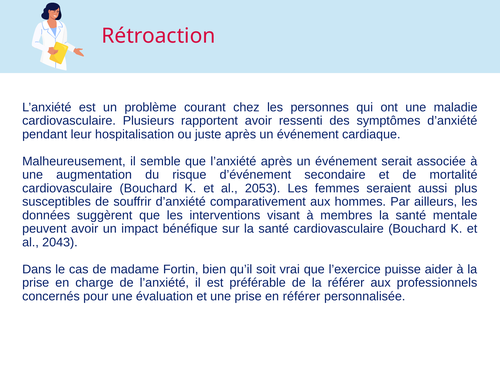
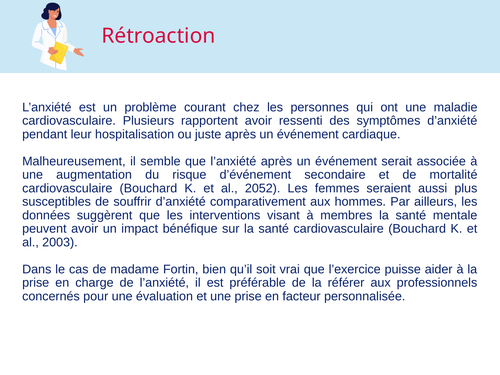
2053: 2053 -> 2052
2043: 2043 -> 2003
en référer: référer -> facteur
